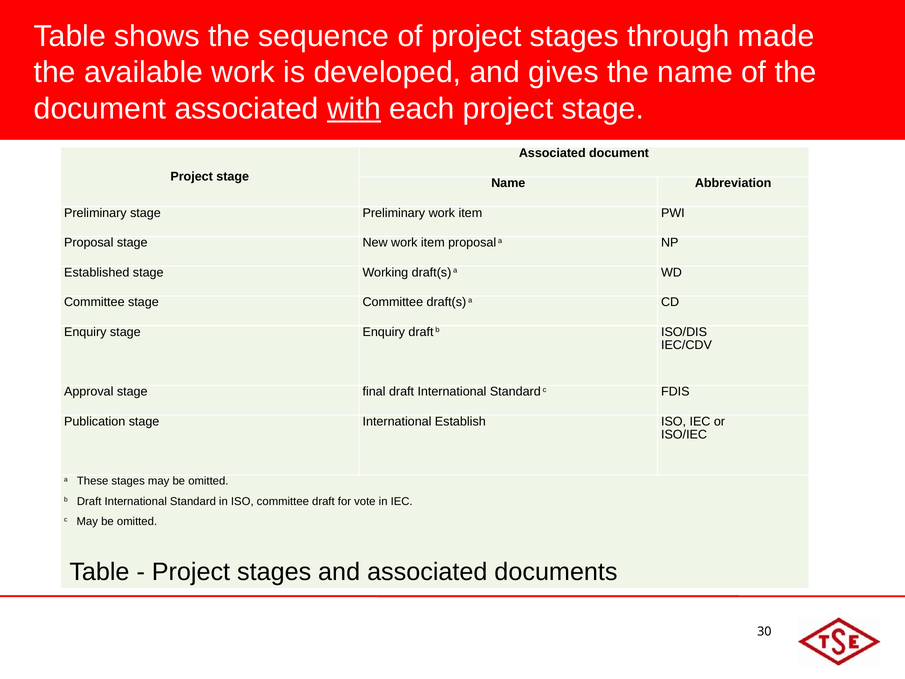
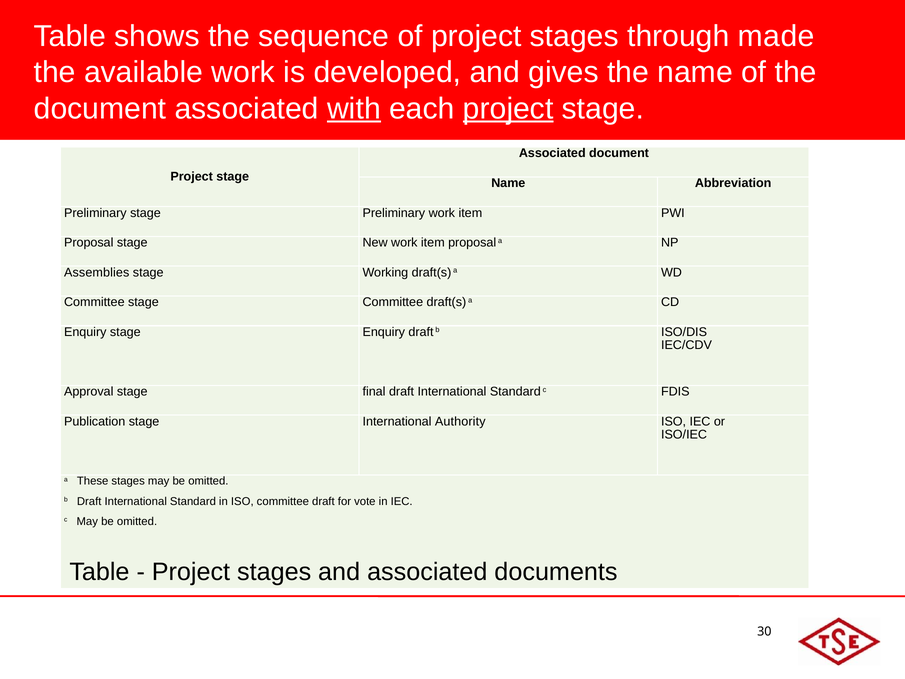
project at (508, 109) underline: none -> present
Established: Established -> Assemblies
Establish: Establish -> Authority
